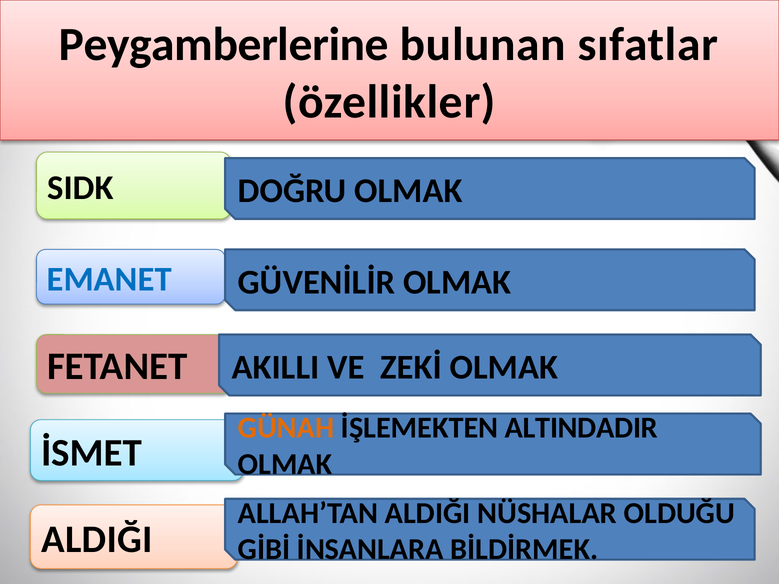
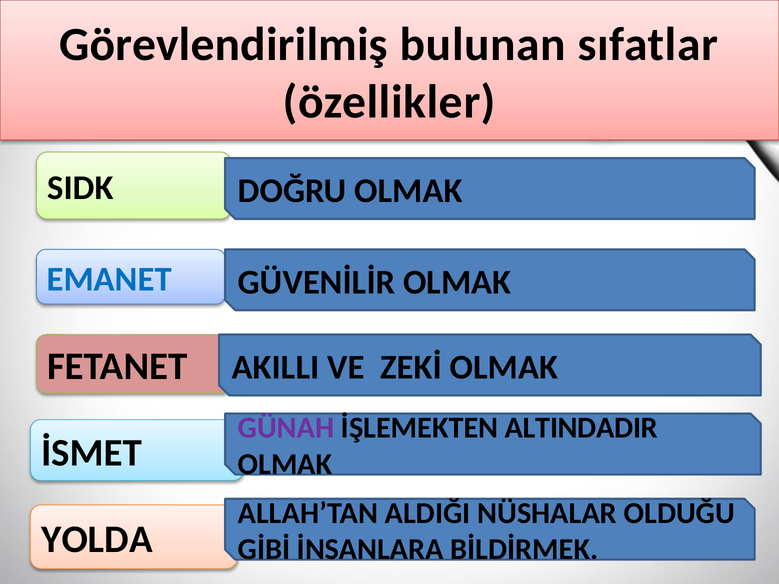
Peygamberlerine: Peygamberlerine -> Görevlendirilmiş
GÜNAH colour: orange -> purple
ALDIĞI at (97, 540): ALDIĞI -> YOLDA
